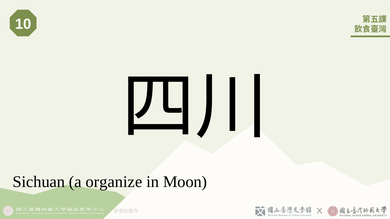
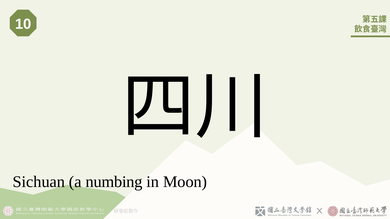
organize: organize -> numbing
